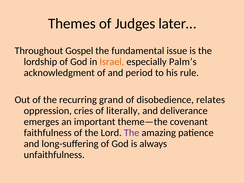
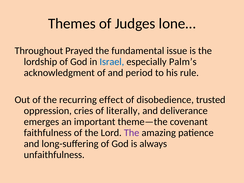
later…: later… -> lone…
Gospel: Gospel -> Prayed
Israel colour: orange -> blue
grand: grand -> effect
relates: relates -> trusted
